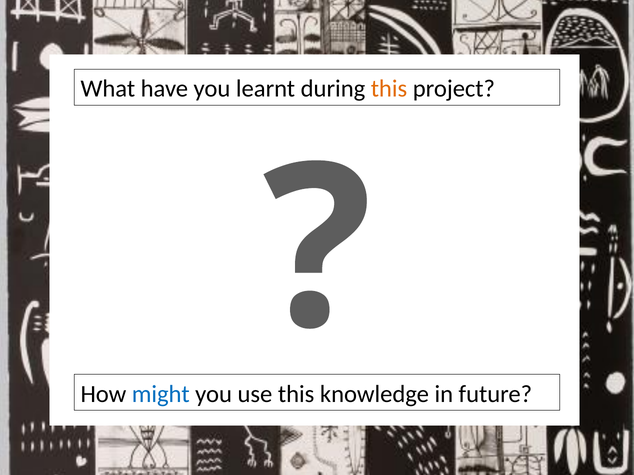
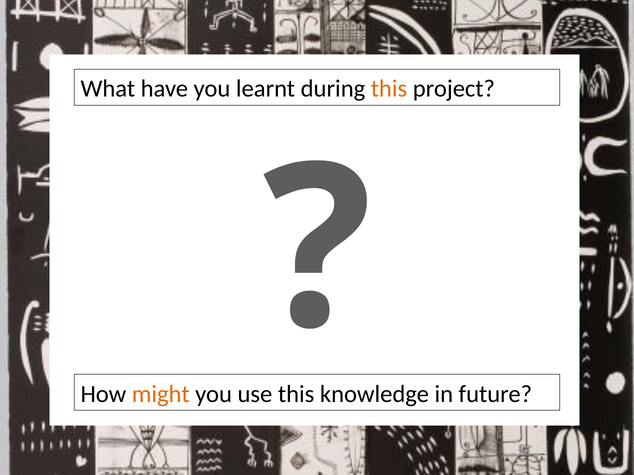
might colour: blue -> orange
